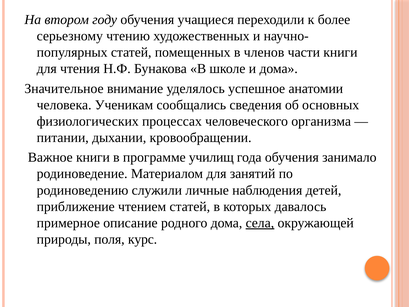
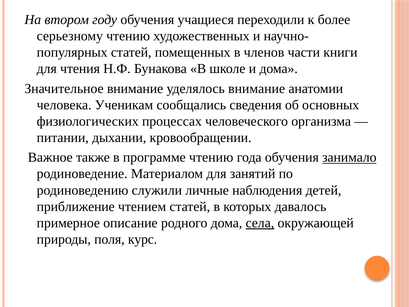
уделялось успешное: успешное -> внимание
Важное книги: книги -> также
программе училищ: училищ -> чтению
занимало underline: none -> present
